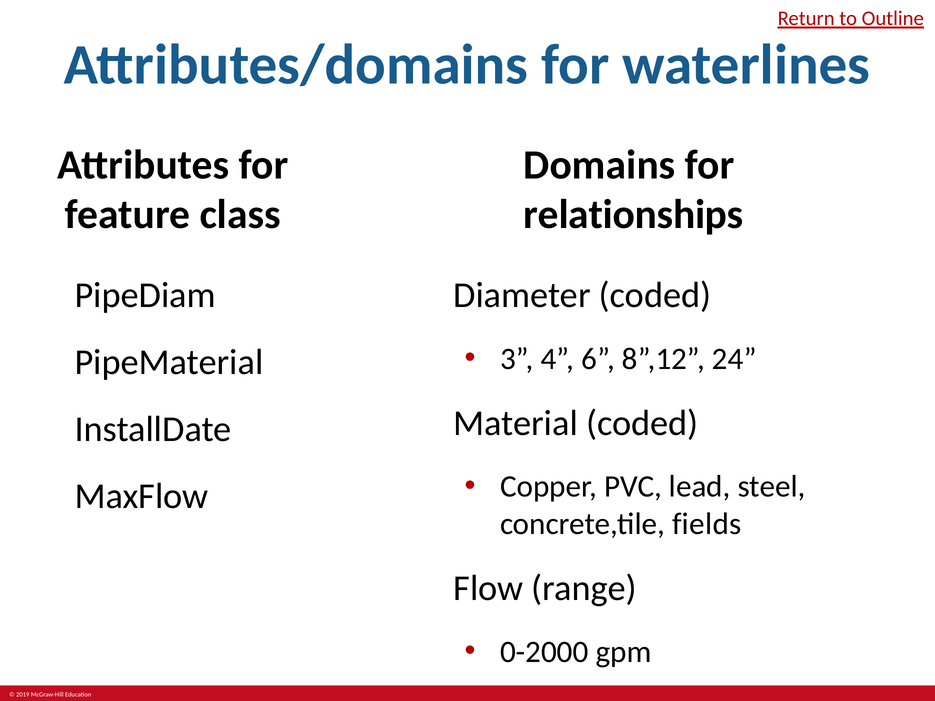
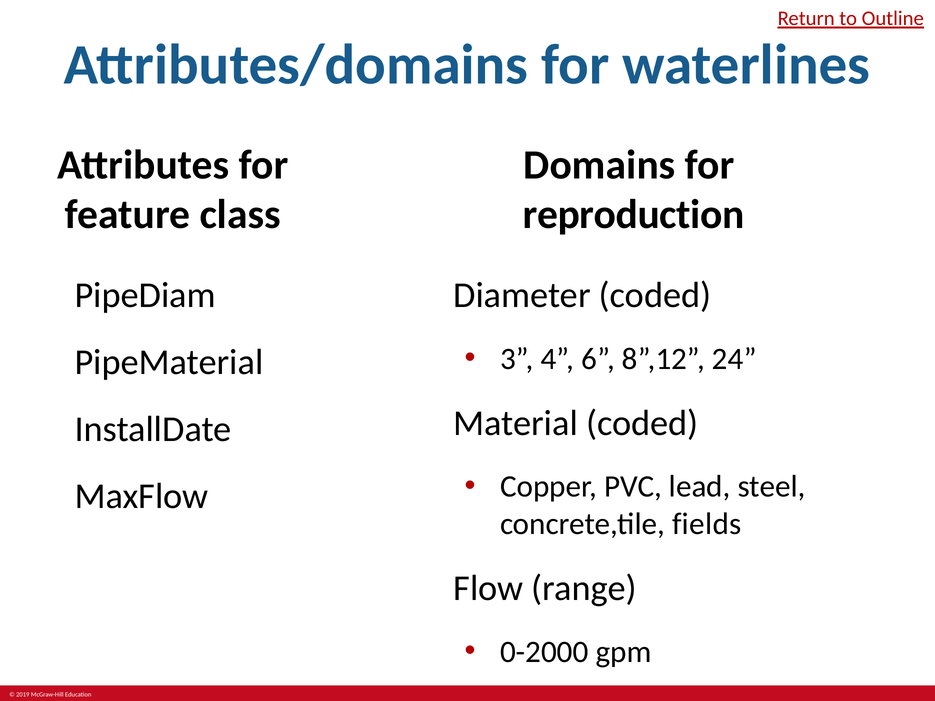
relationships: relationships -> reproduction
